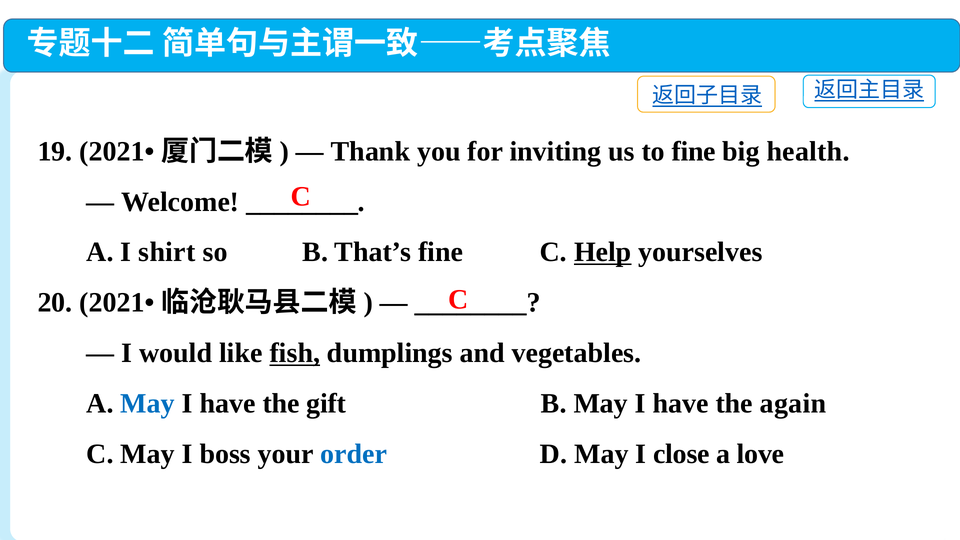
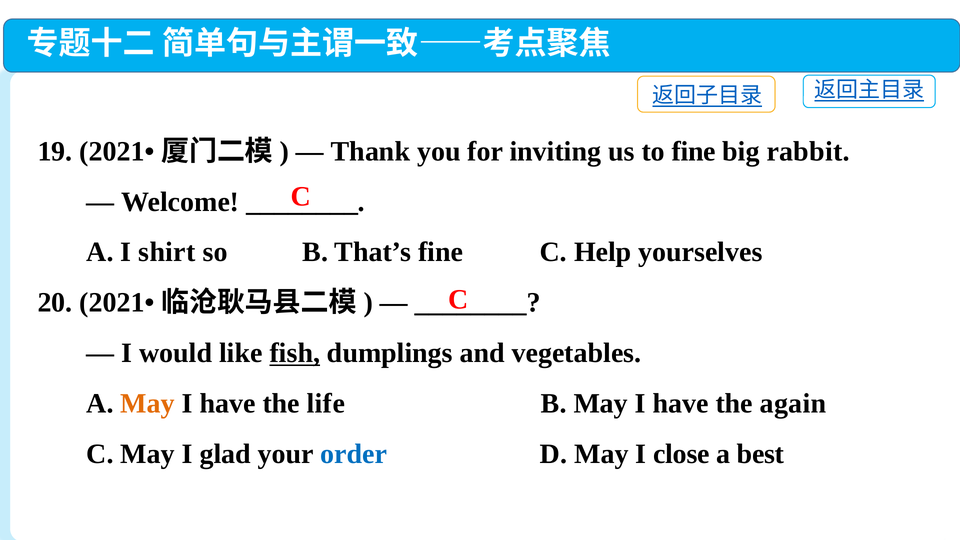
health: health -> rabbit
Help underline: present -> none
May at (148, 404) colour: blue -> orange
gift: gift -> life
boss: boss -> glad
love: love -> best
